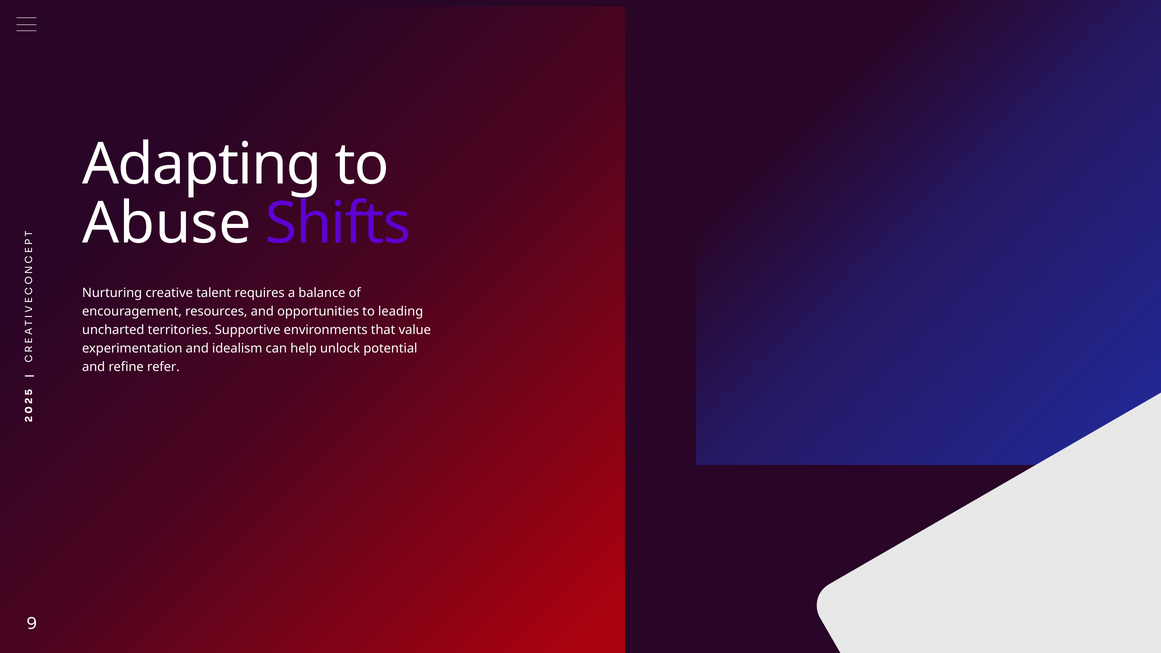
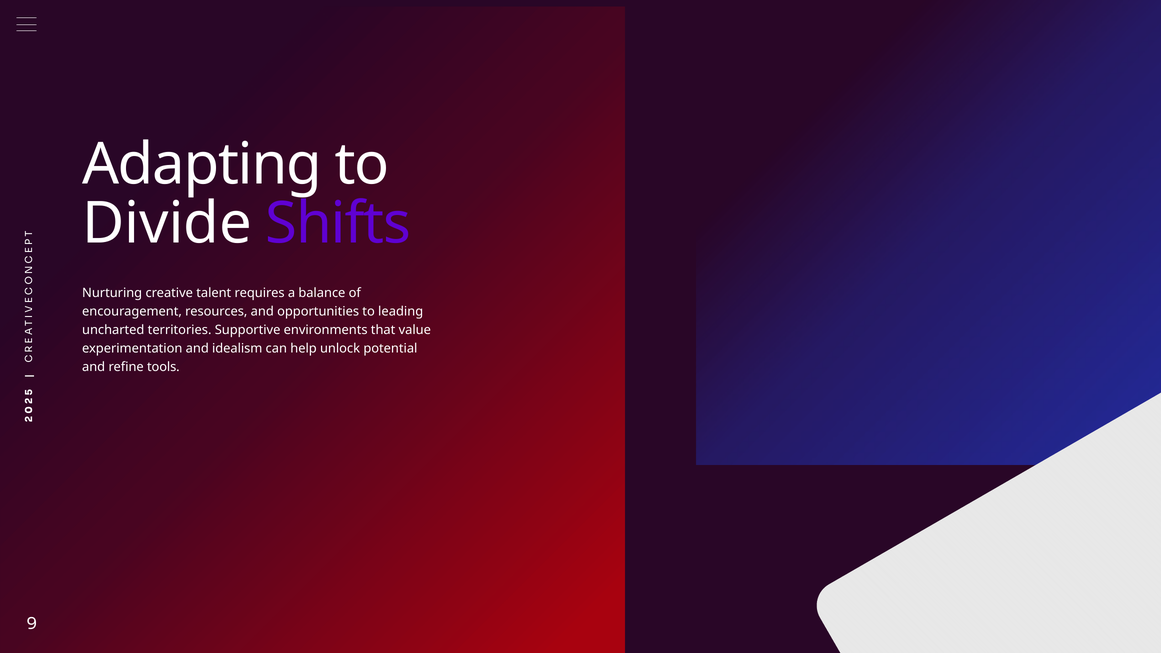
Abuse: Abuse -> Divide
refer: refer -> tools
